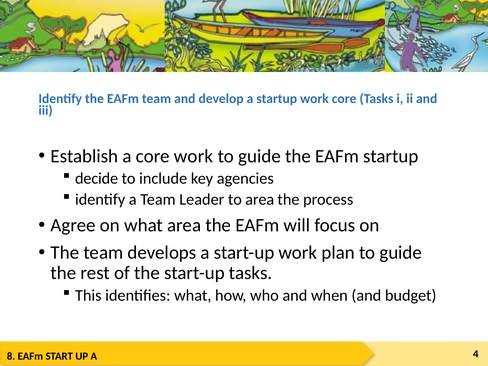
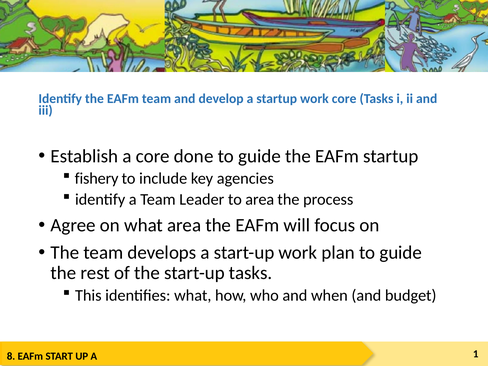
core work: work -> done
decide: decide -> fishery
4: 4 -> 1
